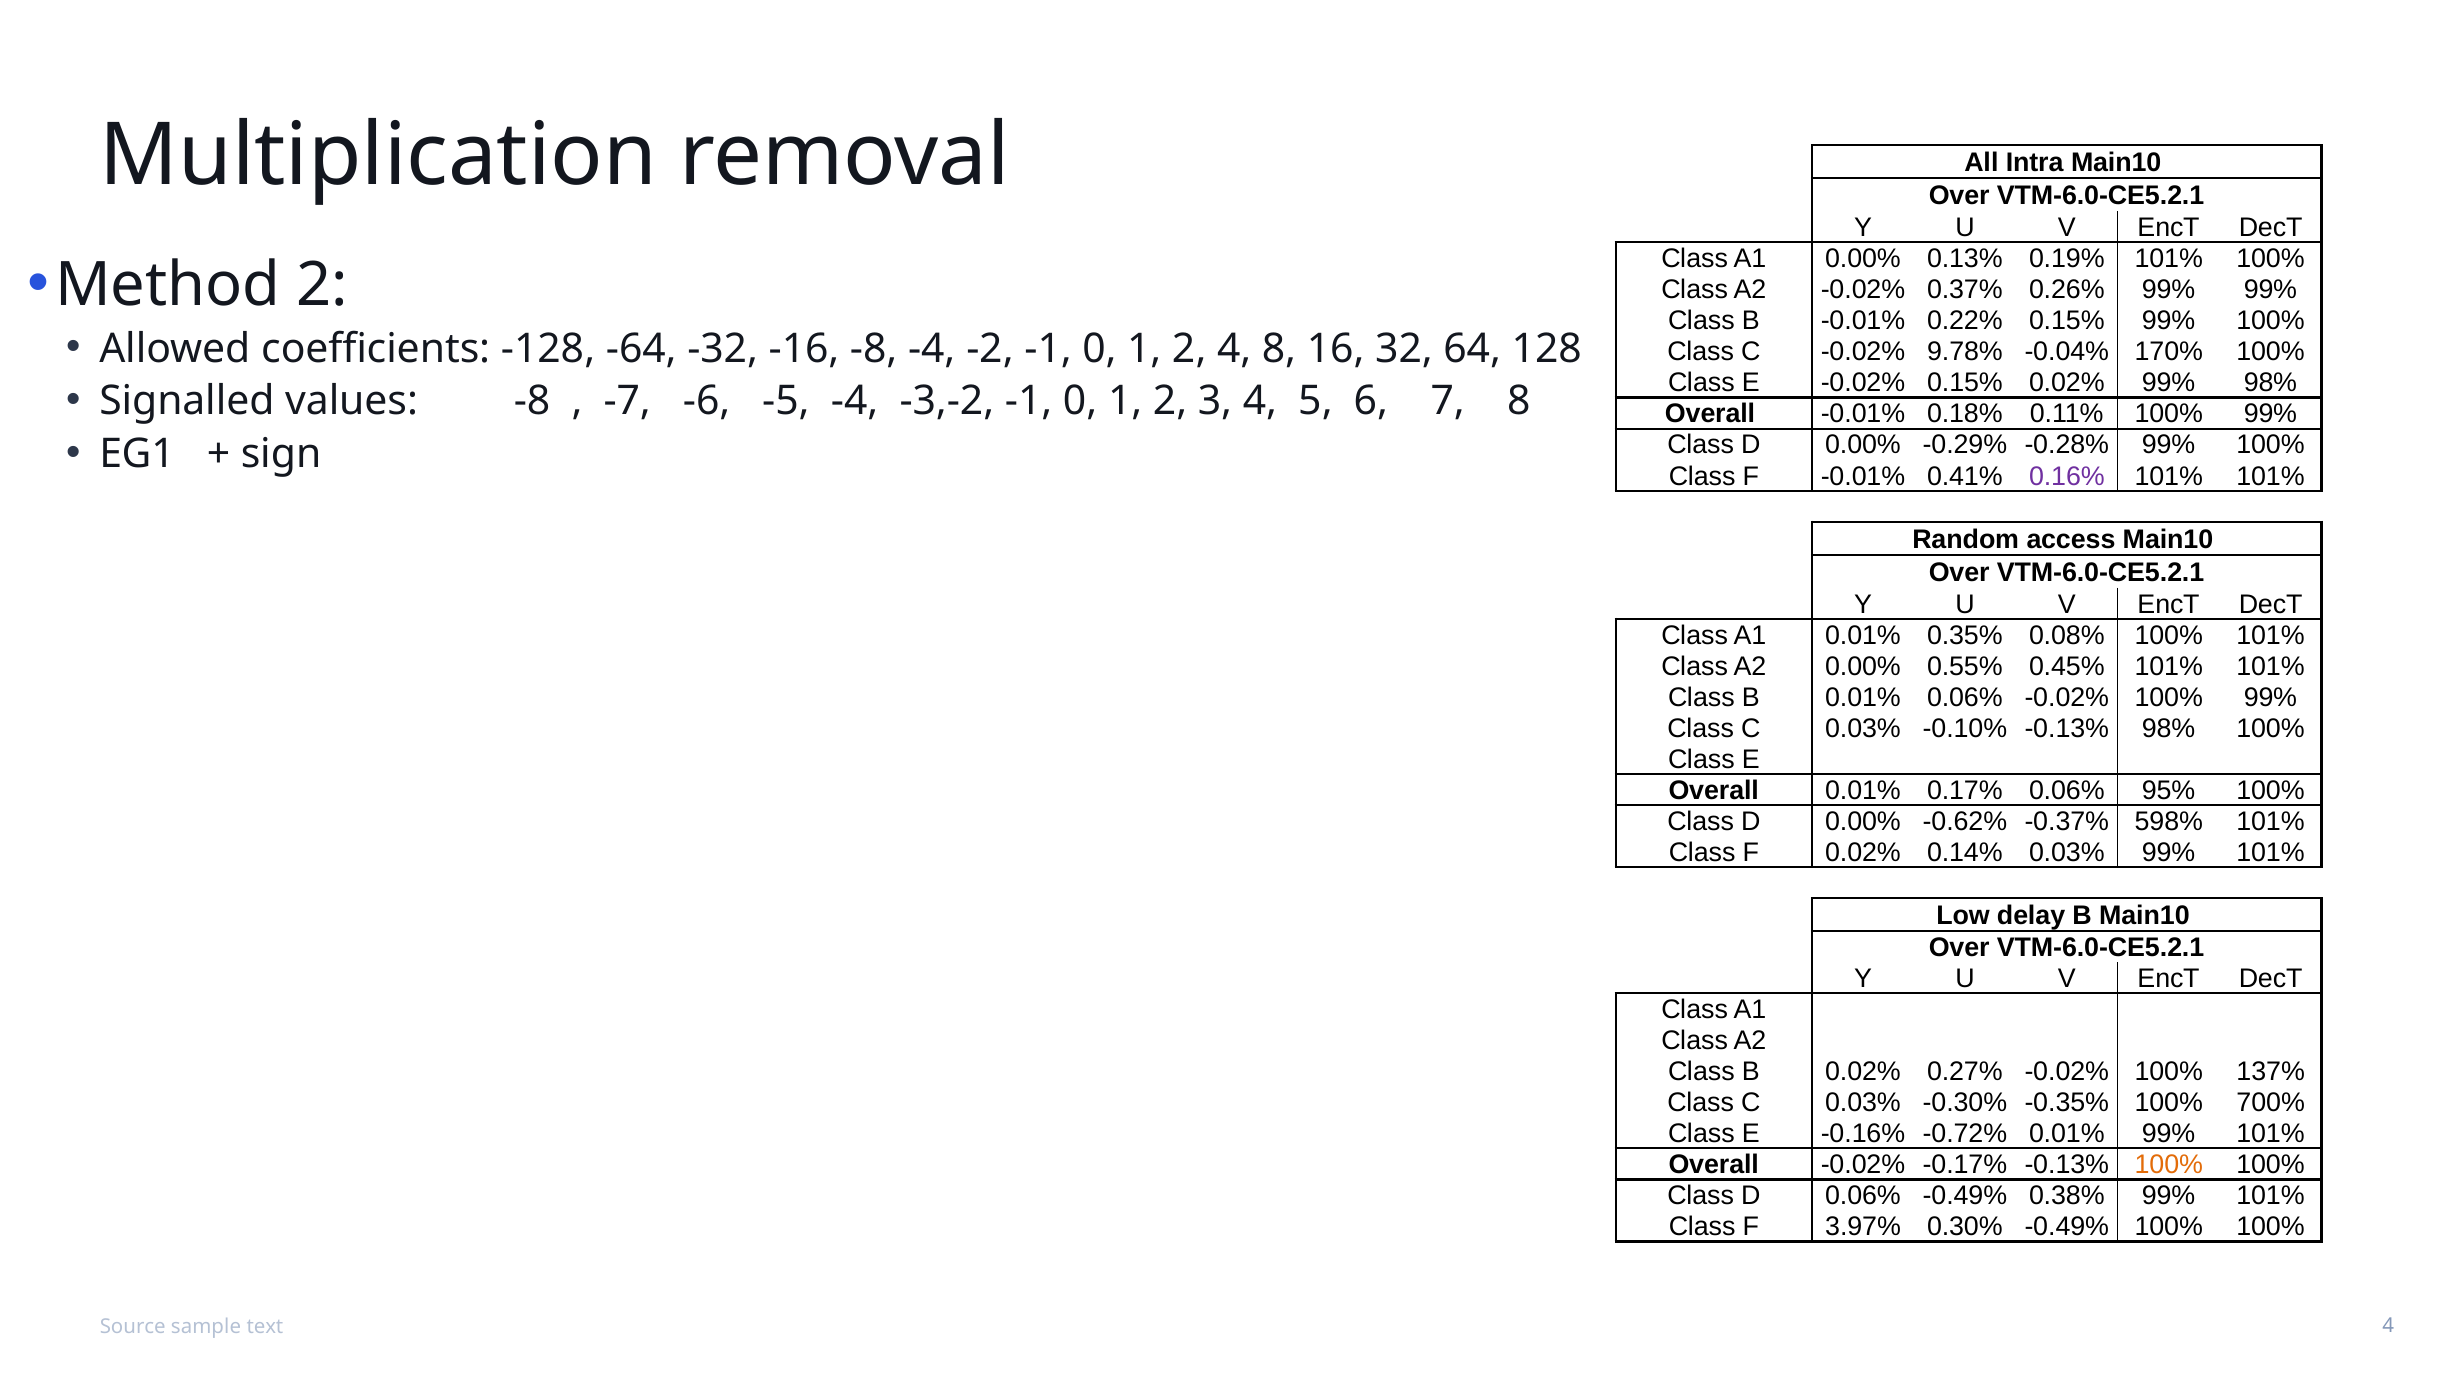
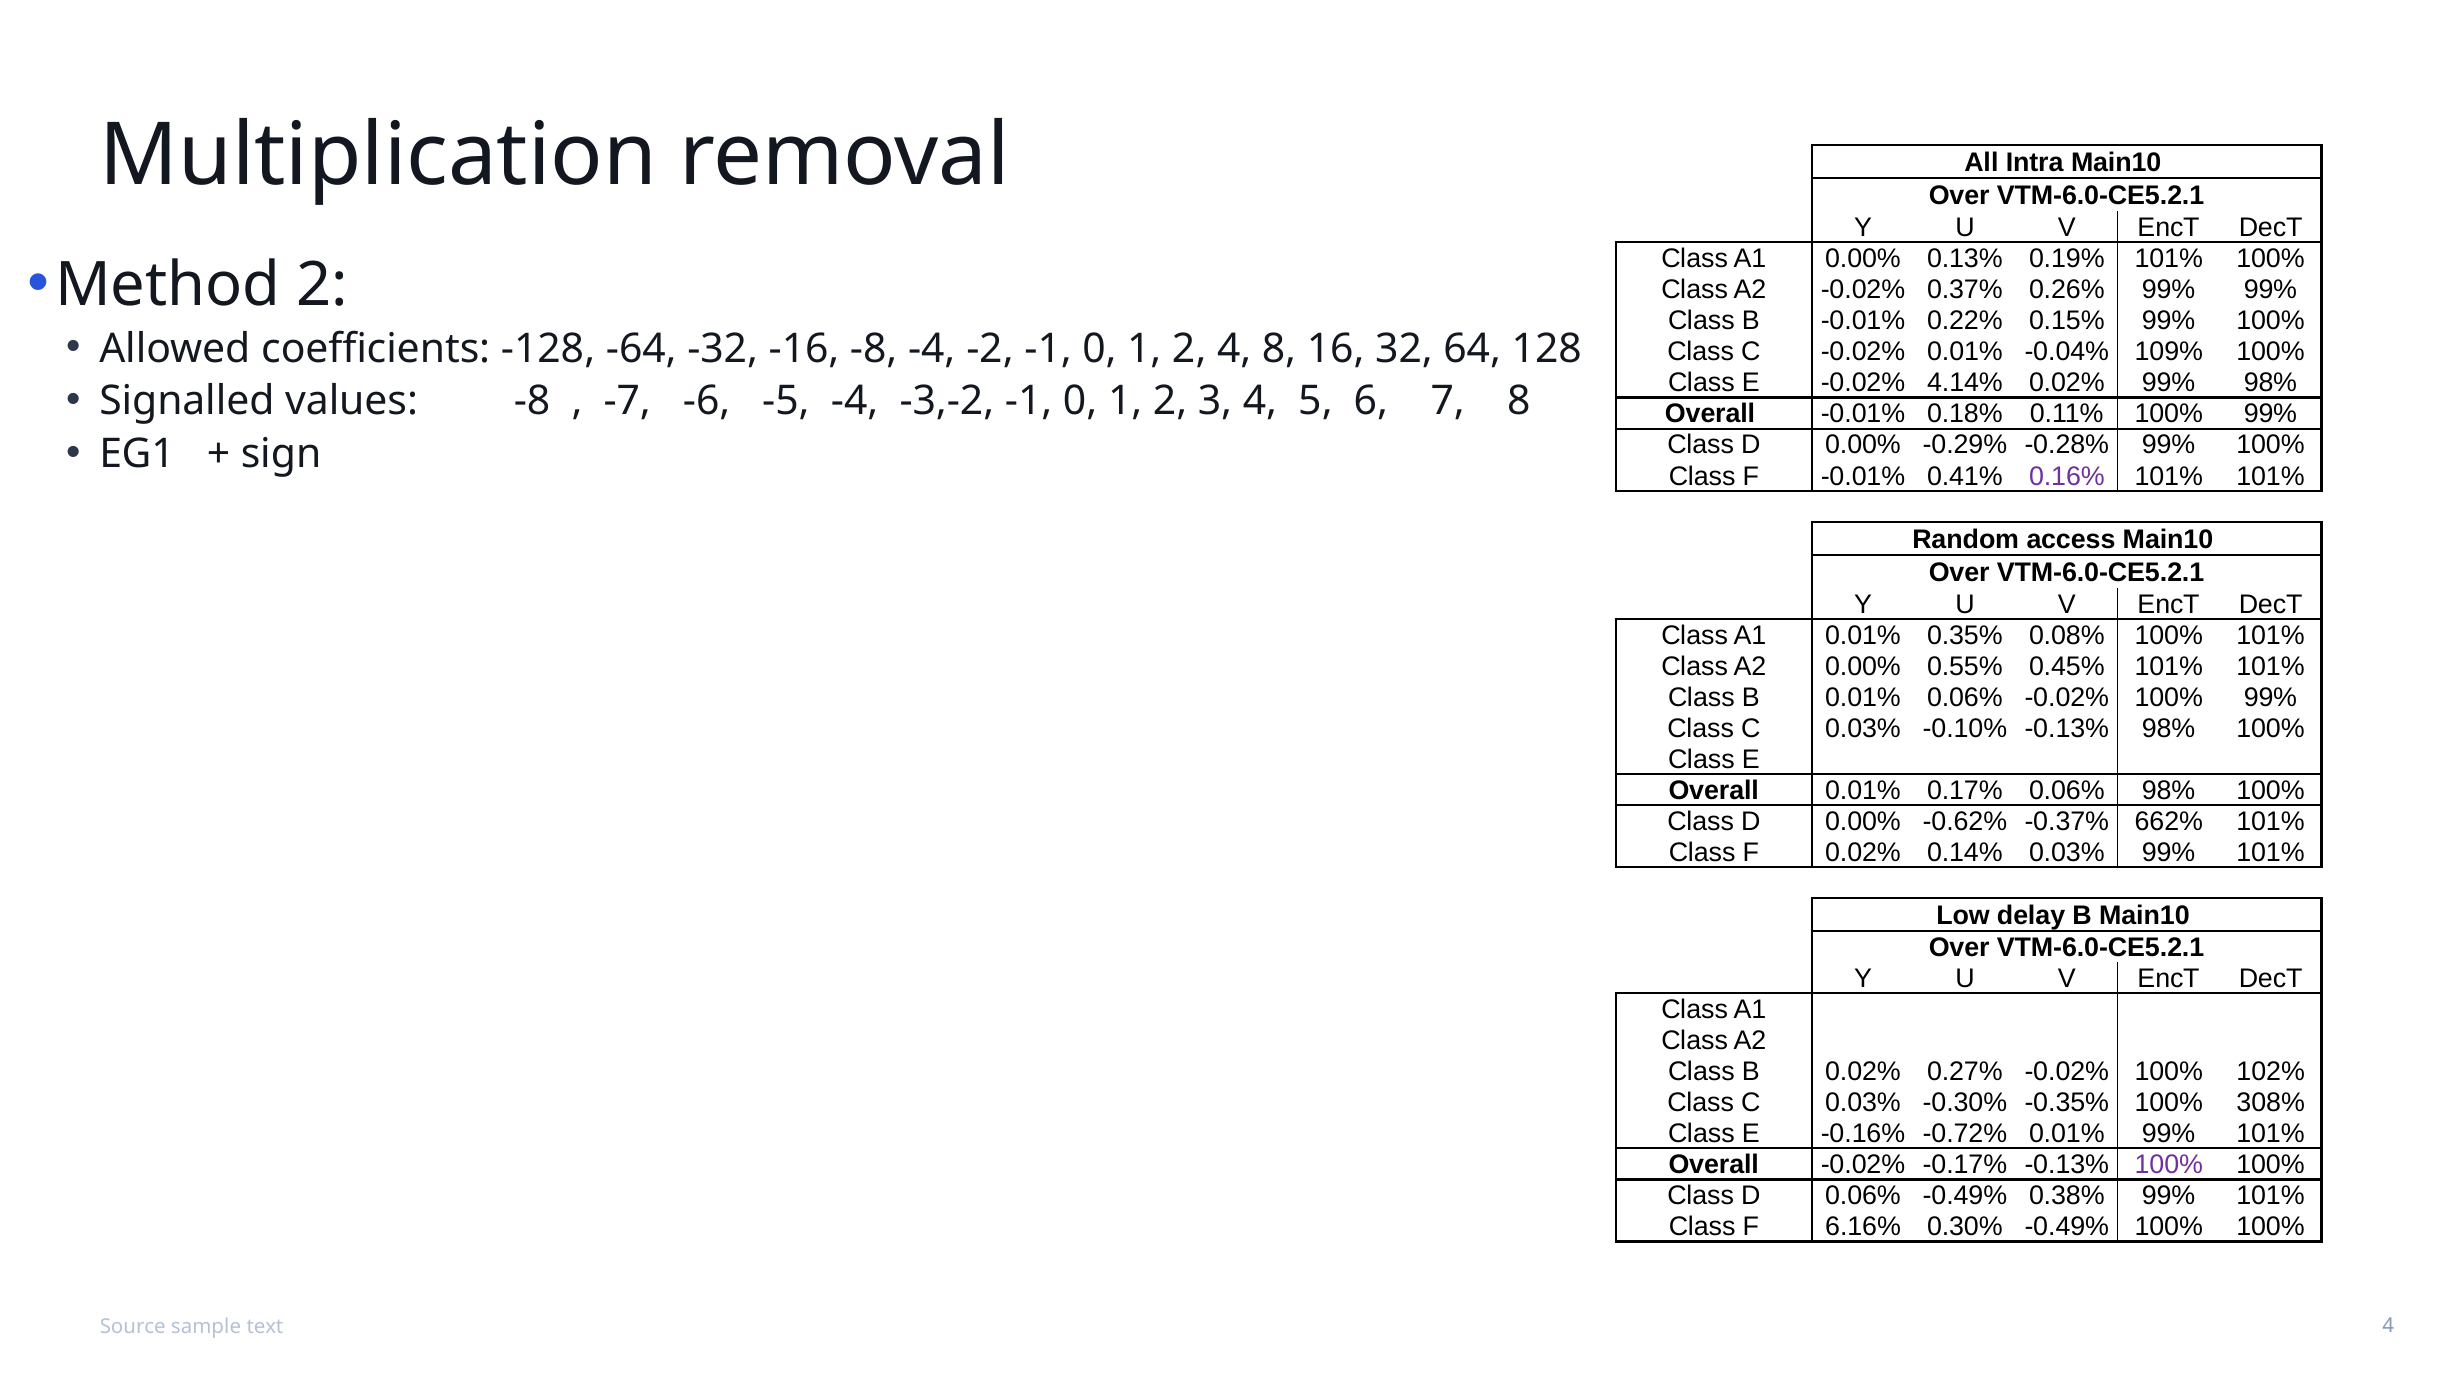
-0.02% 9.78%: 9.78% -> 0.01%
170%: 170% -> 109%
-0.02% 0.15%: 0.15% -> 4.14%
0.06% 95%: 95% -> 98%
598%: 598% -> 662%
137%: 137% -> 102%
700%: 700% -> 308%
100% at (2169, 1165) colour: orange -> purple
3.97%: 3.97% -> 6.16%
